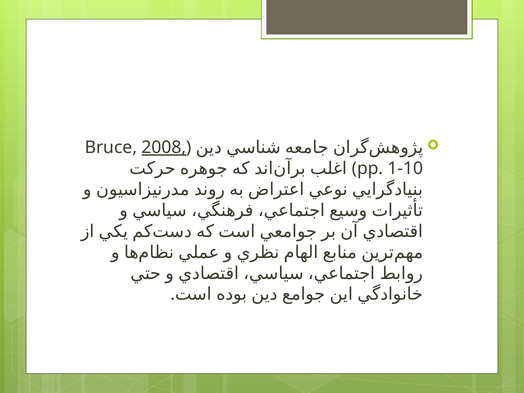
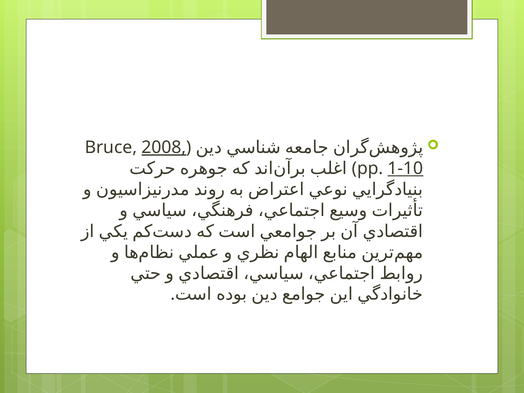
1-10 underline: none -> present
